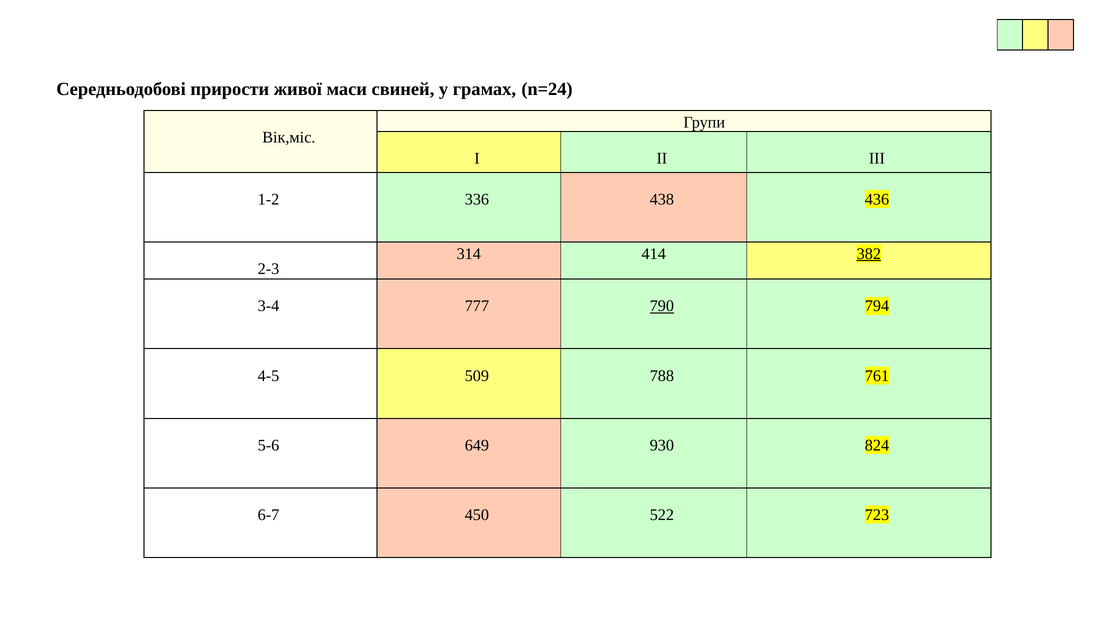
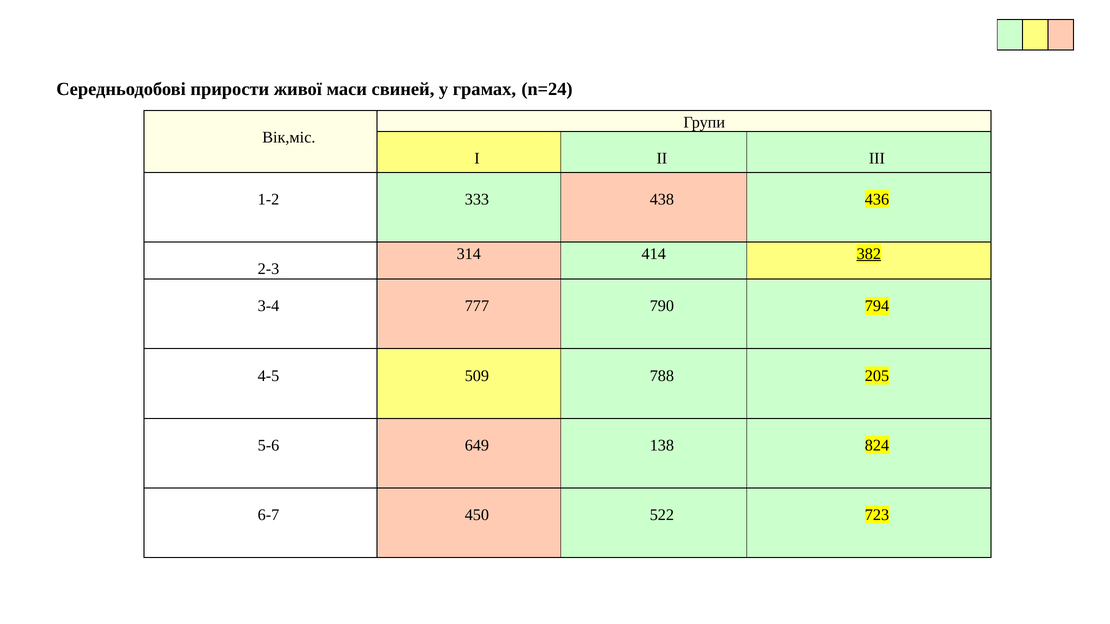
336: 336 -> 333
790 underline: present -> none
761: 761 -> 205
930: 930 -> 138
